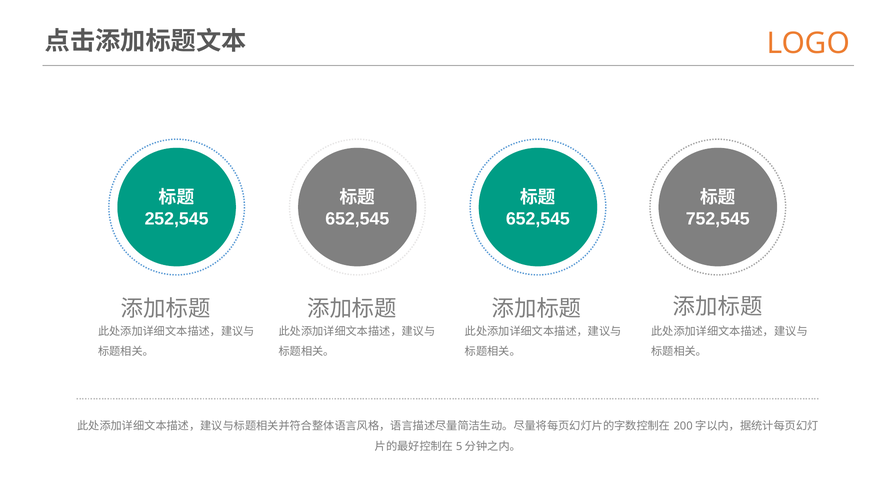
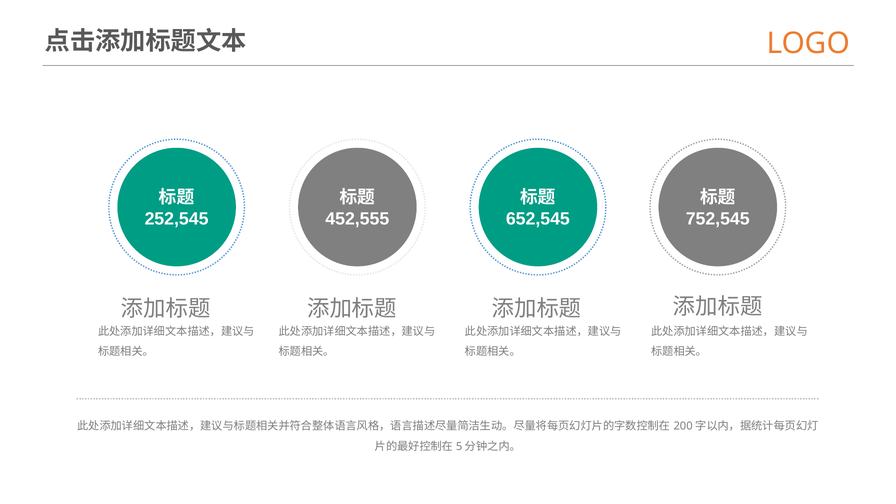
652,545 at (357, 219): 652,545 -> 452,555
